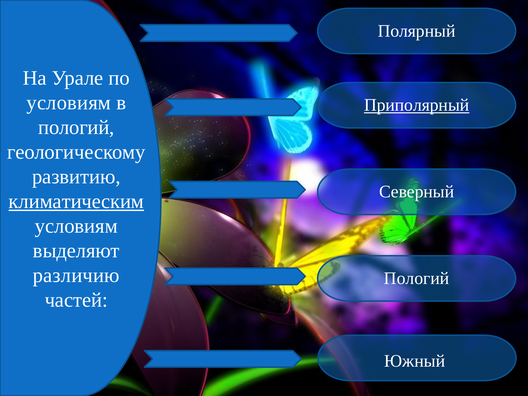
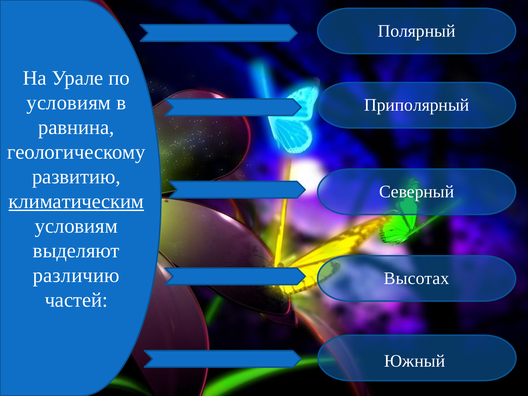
Приполярный underline: present -> none
пологий at (76, 128): пологий -> равнина
Пологий at (417, 278): Пологий -> Высотах
